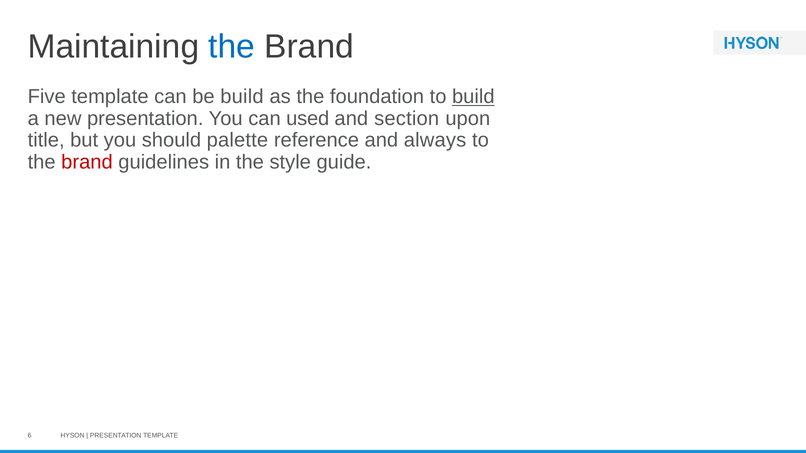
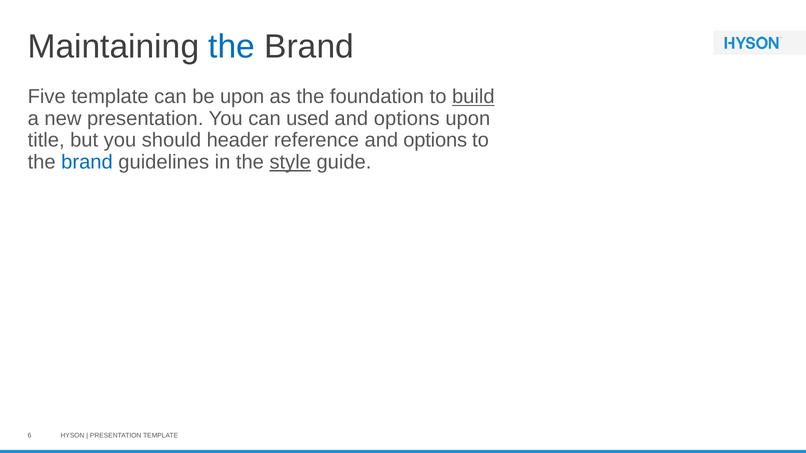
be build: build -> upon
section at (407, 119): section -> options
palette: palette -> header
reference and always: always -> options
brand at (87, 162) colour: red -> blue
style underline: none -> present
